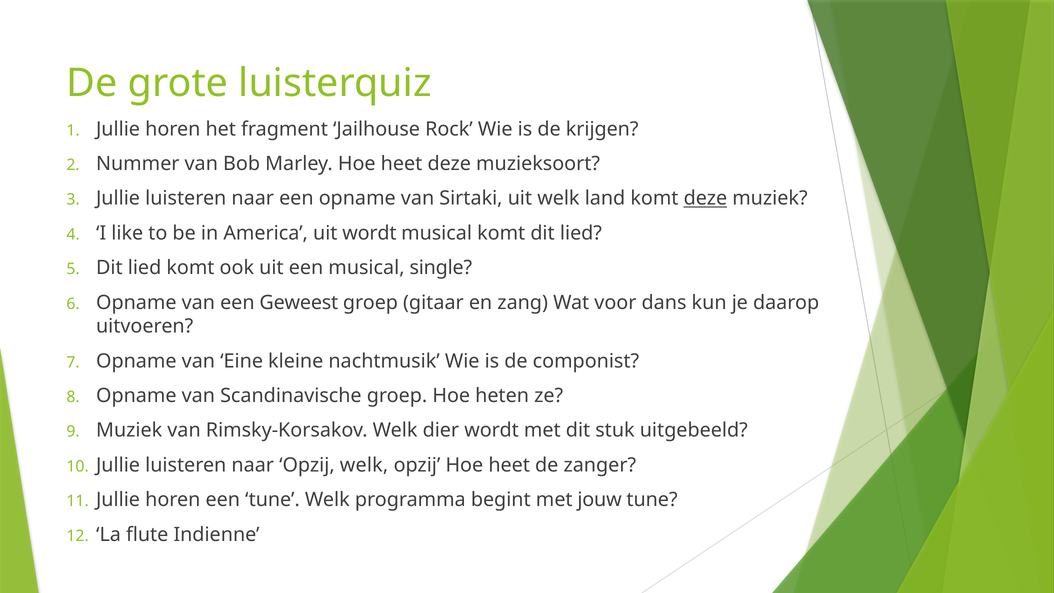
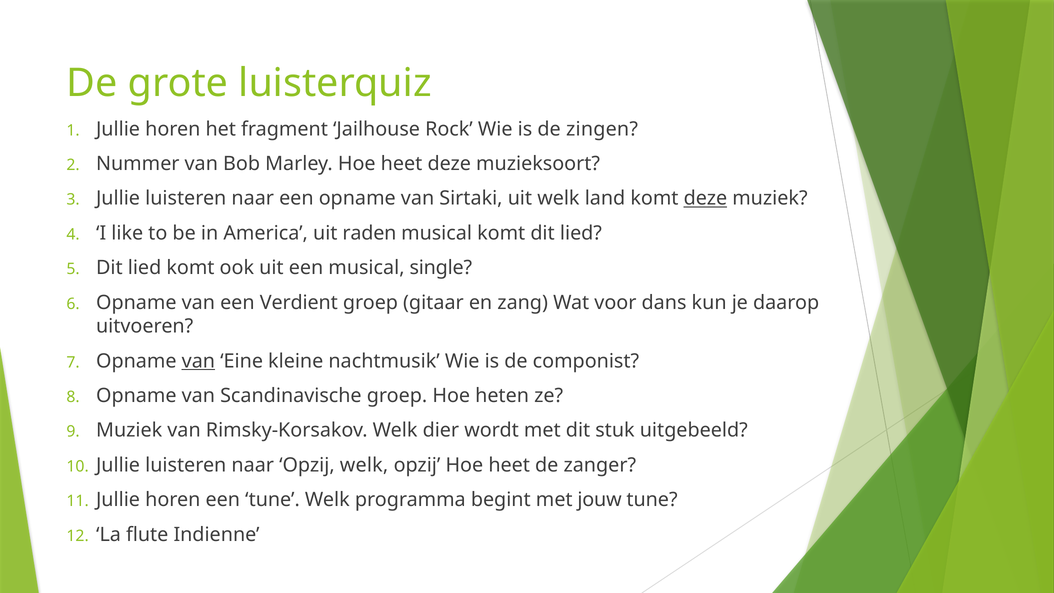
krijgen: krijgen -> zingen
uit wordt: wordt -> raden
Geweest: Geweest -> Verdient
van at (198, 361) underline: none -> present
